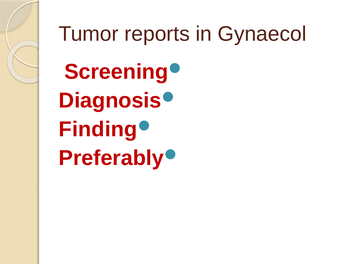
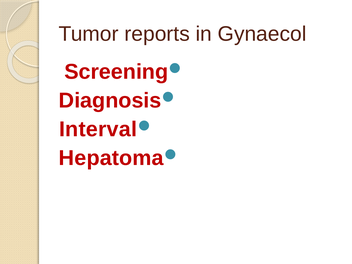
Finding: Finding -> Interval
Preferably: Preferably -> Hepatoma
